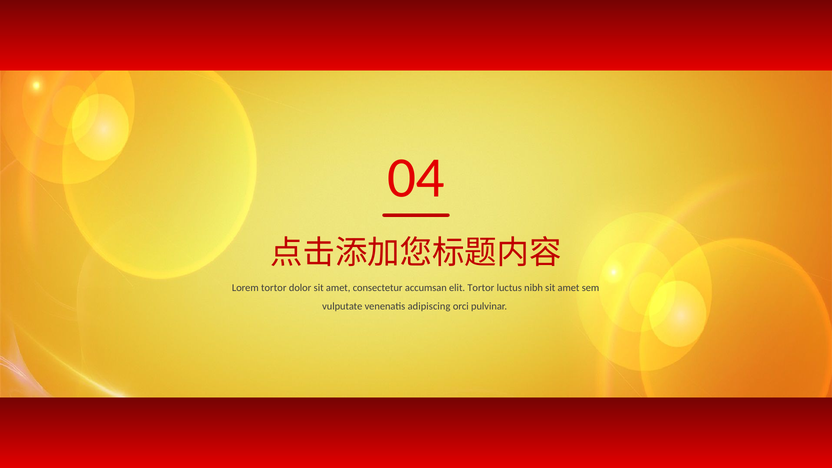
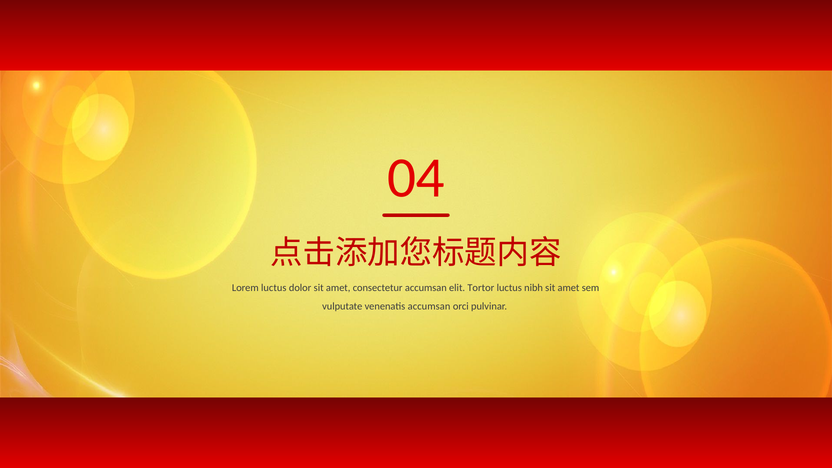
Lorem tortor: tortor -> luctus
venenatis adipiscing: adipiscing -> accumsan
